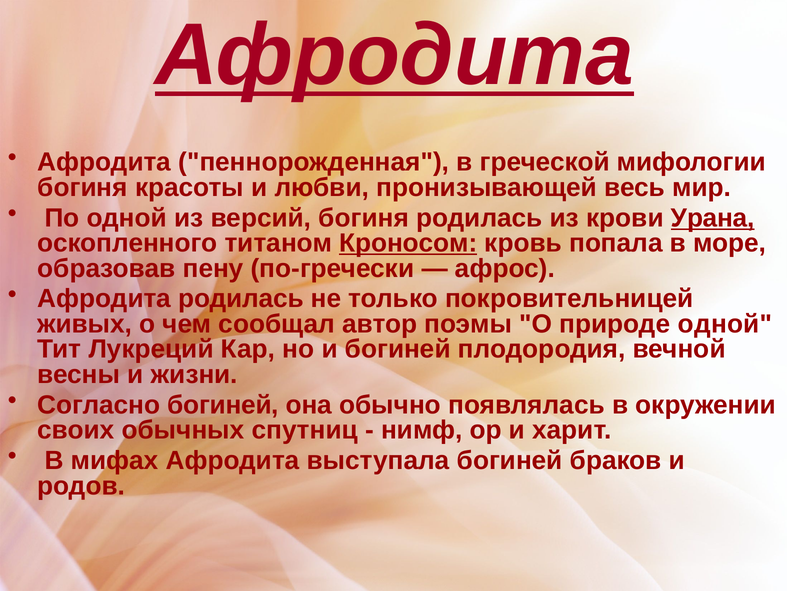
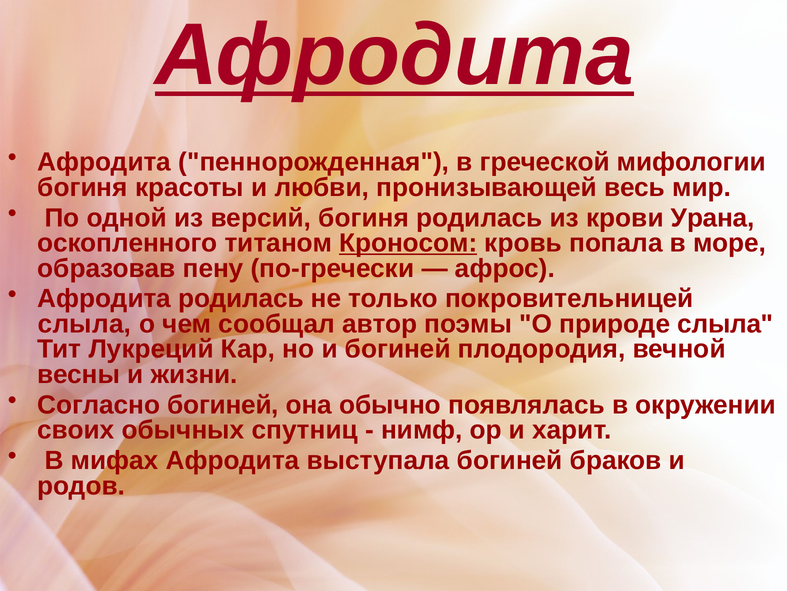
Урана underline: present -> none
живых at (85, 324): живых -> слыла
природе одной: одной -> слыла
